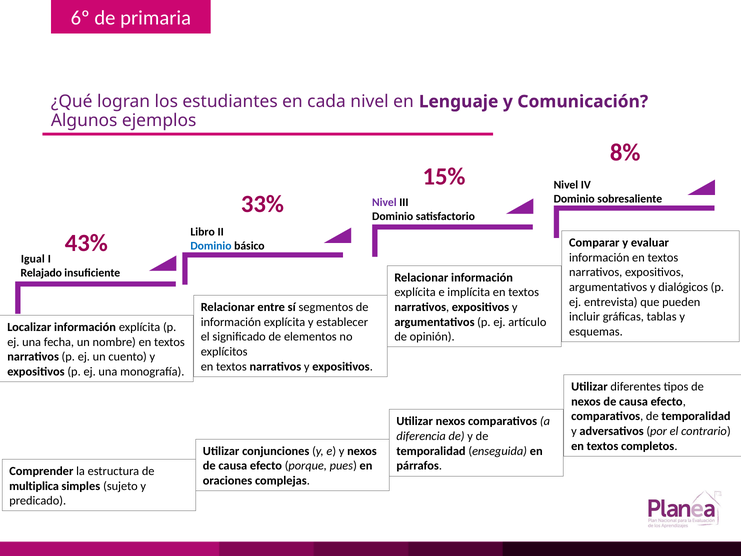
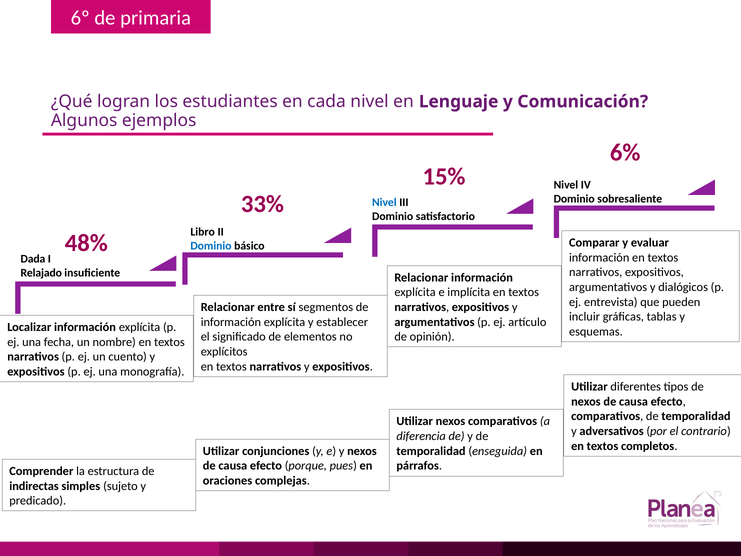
8%: 8% -> 6%
Nivel at (384, 202) colour: purple -> blue
43%: 43% -> 48%
Igual: Igual -> Dada
multiplica: multiplica -> indirectas
